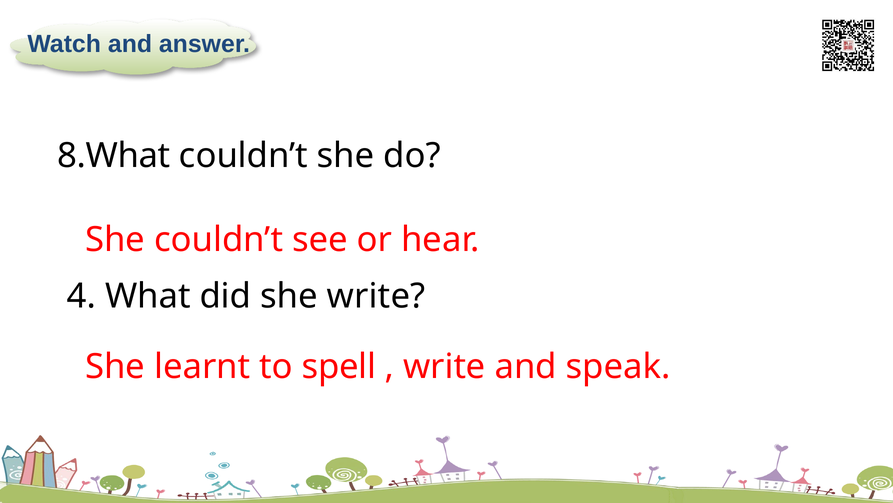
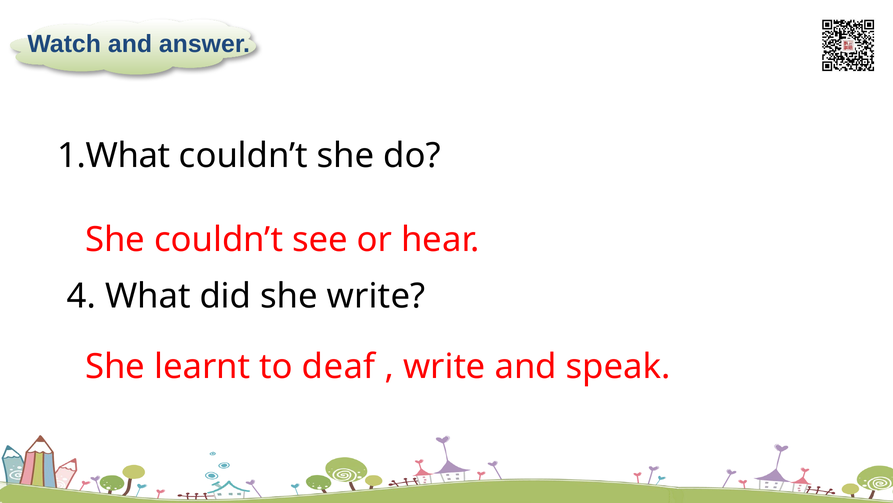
8.What: 8.What -> 1.What
spell: spell -> deaf
